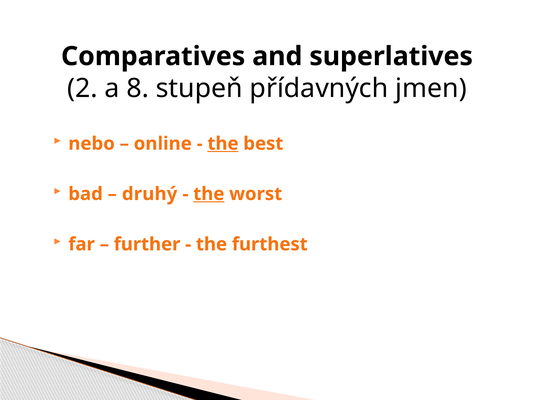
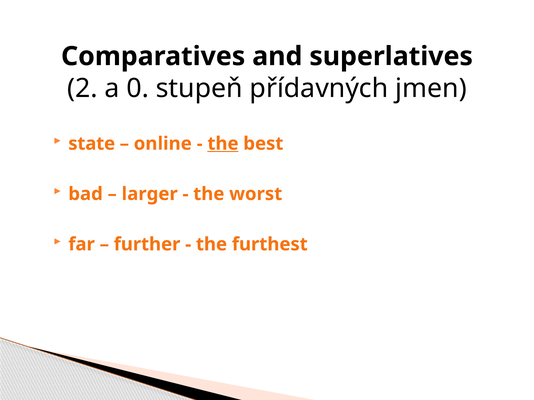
8: 8 -> 0
nebo: nebo -> state
druhý: druhý -> larger
the at (209, 194) underline: present -> none
